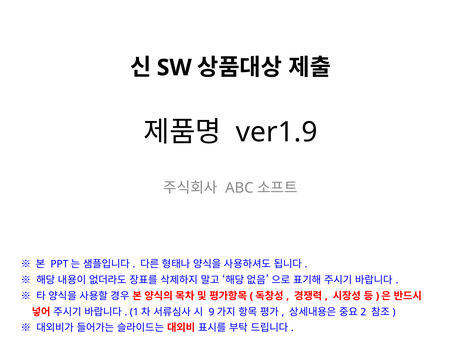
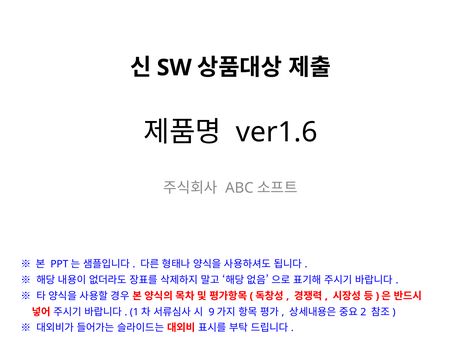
ver1.9: ver1.9 -> ver1.6
